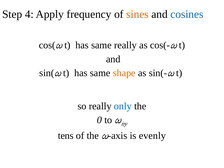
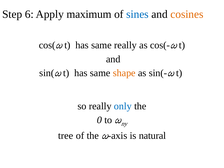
4: 4 -> 6
frequency: frequency -> maximum
sines colour: orange -> blue
cosines colour: blue -> orange
tens: tens -> tree
evenly: evenly -> natural
